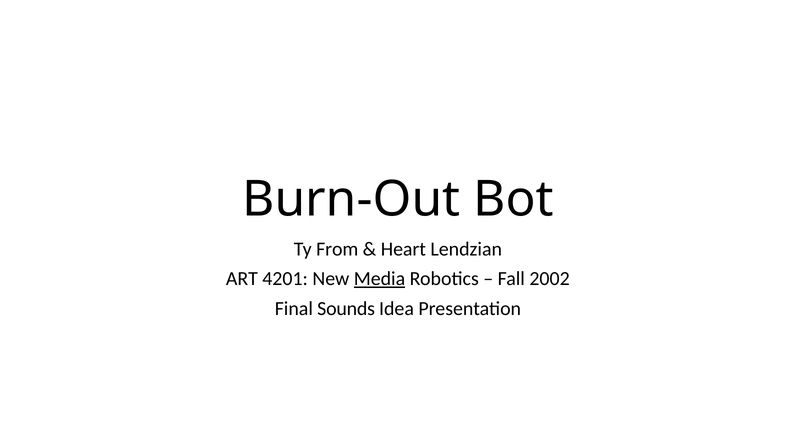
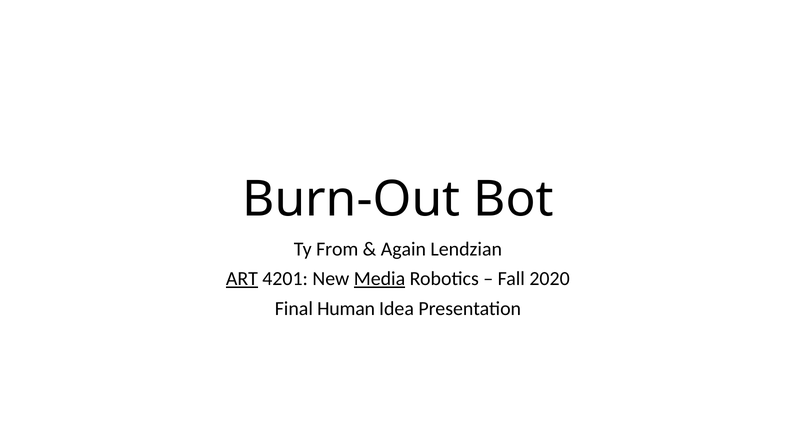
Heart: Heart -> Again
ART underline: none -> present
2002: 2002 -> 2020
Sounds: Sounds -> Human
